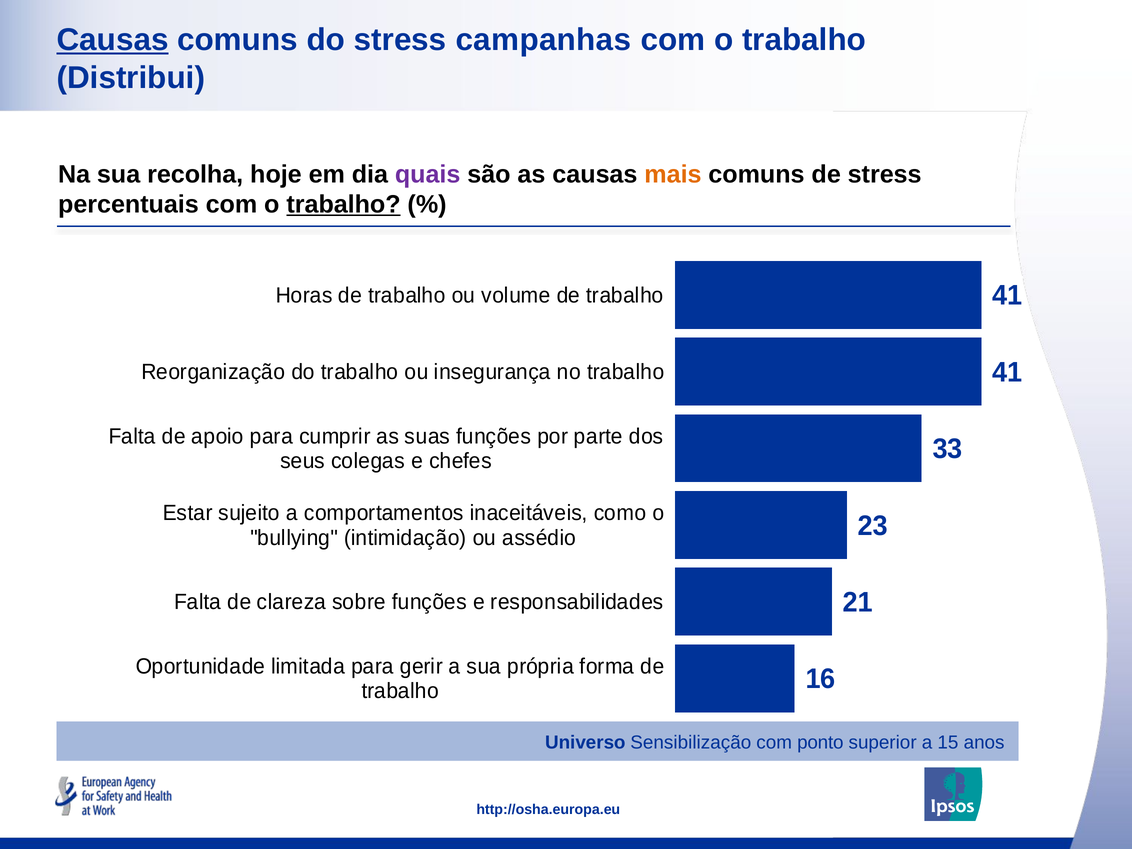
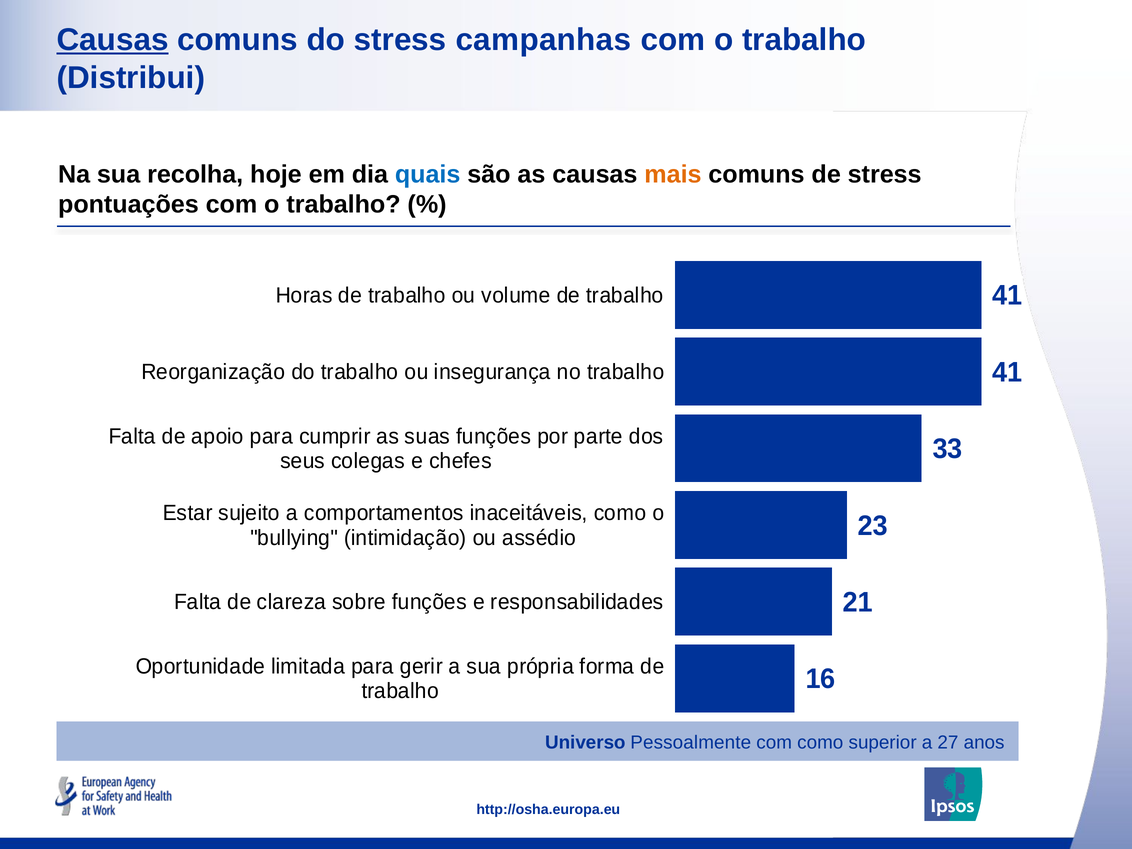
quais colour: purple -> blue
percentuais: percentuais -> pontuações
trabalho at (344, 205) underline: present -> none
Sensibilização: Sensibilização -> Pessoalmente
com ponto: ponto -> como
15: 15 -> 27
